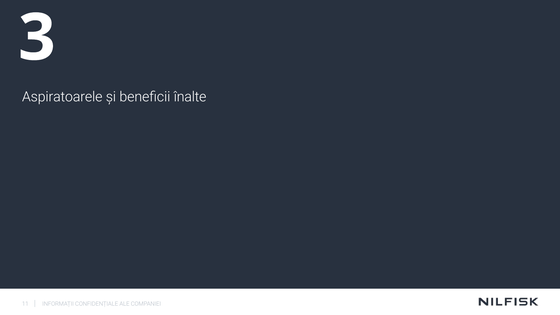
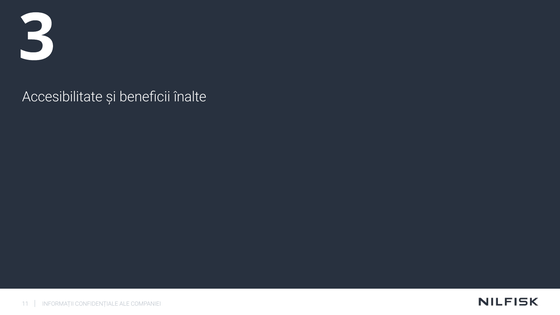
Aspiratoarele: Aspiratoarele -> Accesibilitate
